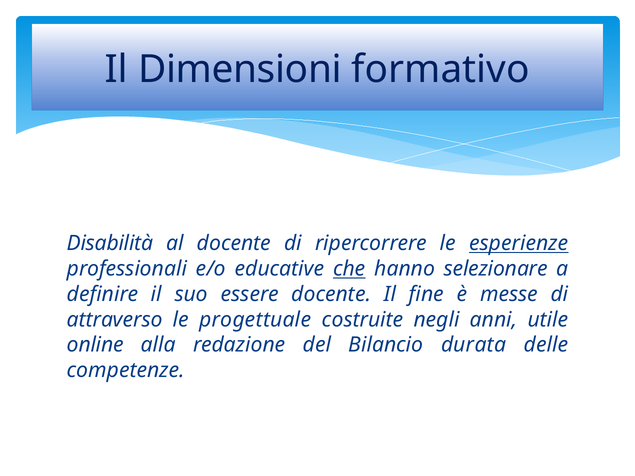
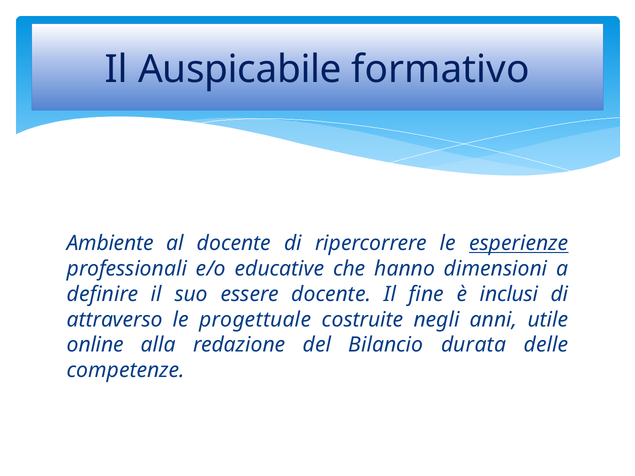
Dimensioni: Dimensioni -> Auspicabile
Disabilità: Disabilità -> Ambiente
che underline: present -> none
selezionare: selezionare -> dimensioni
messe: messe -> inclusi
